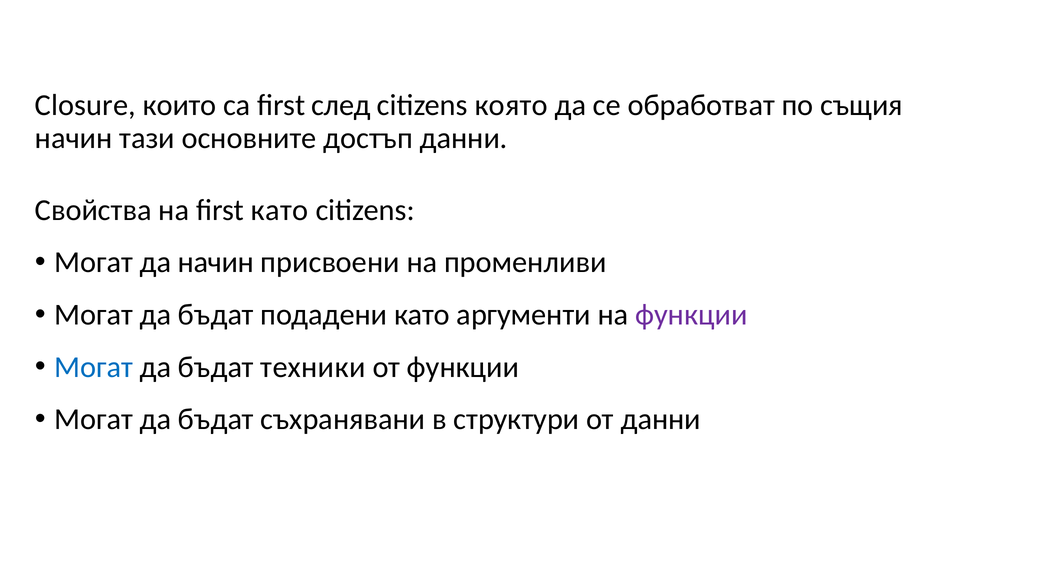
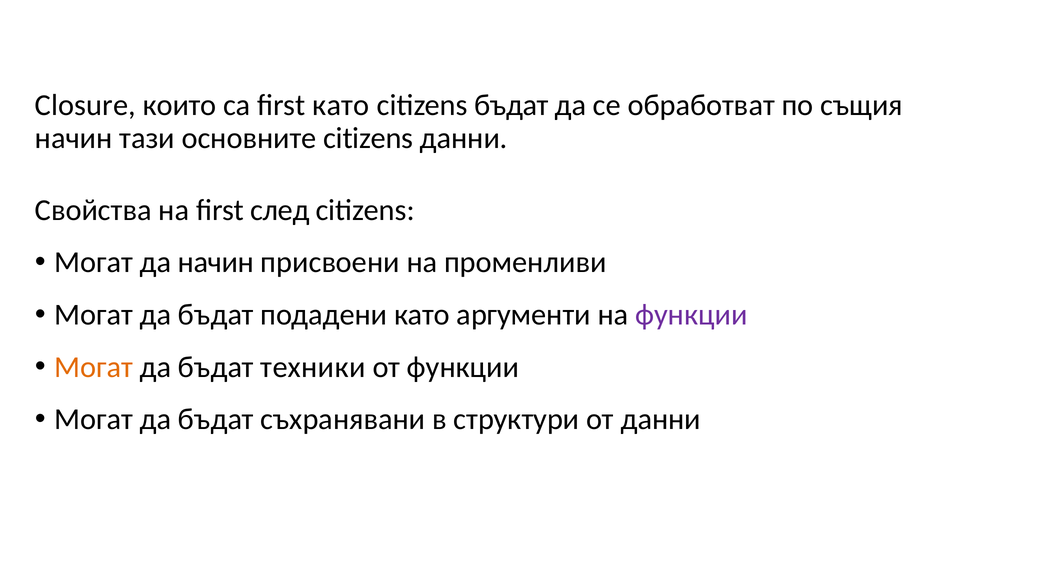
first след: след -> като
citizens която: която -> бъдат
основните достъп: достъп -> citizens
first като: като -> след
Могат at (94, 367) colour: blue -> orange
